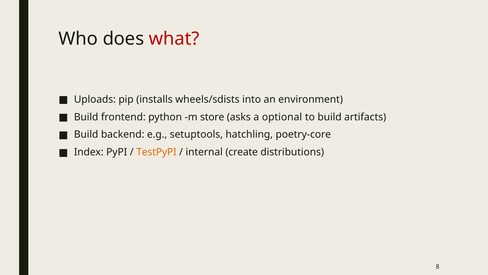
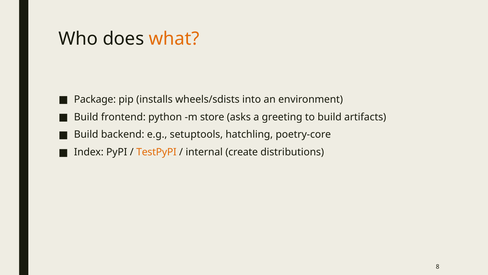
what colour: red -> orange
Uploads: Uploads -> Package
optional: optional -> greeting
